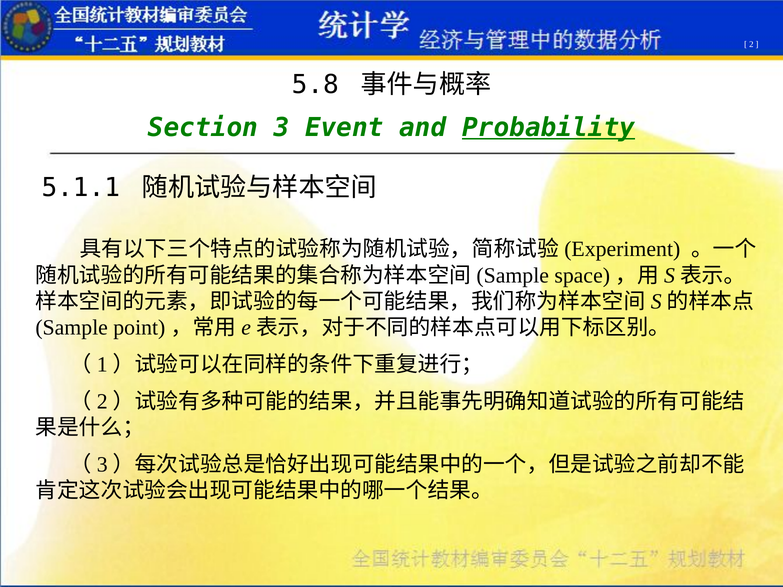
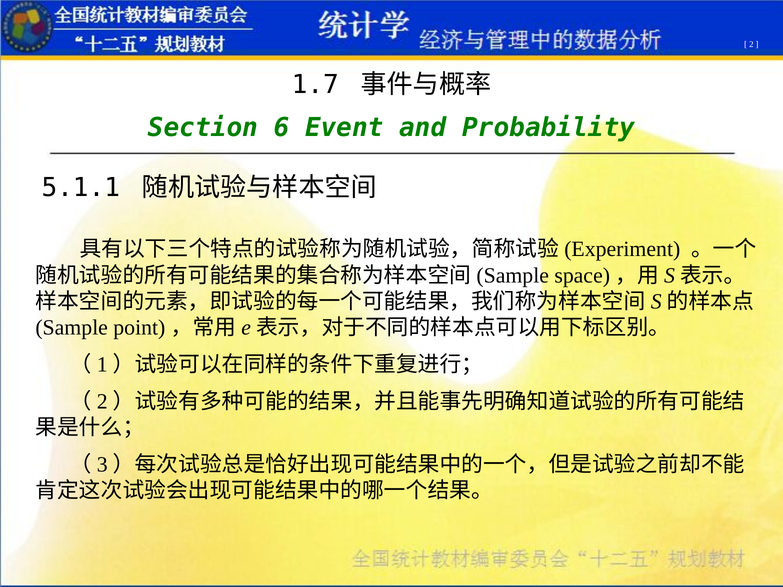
5.8: 5.8 -> 1.7
3: 3 -> 6
Probability underline: present -> none
